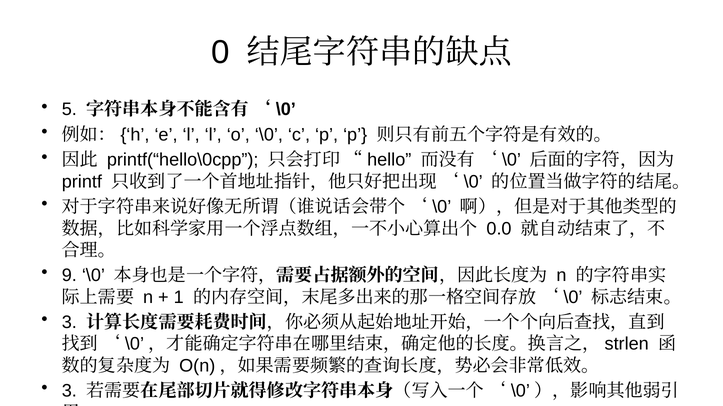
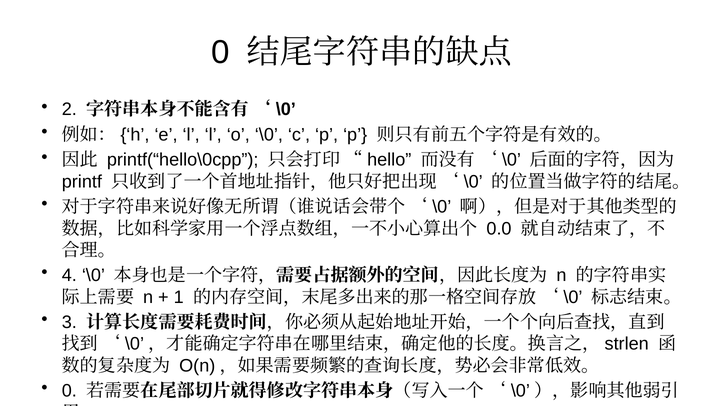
5: 5 -> 2
9: 9 -> 4
3 at (69, 392): 3 -> 0
